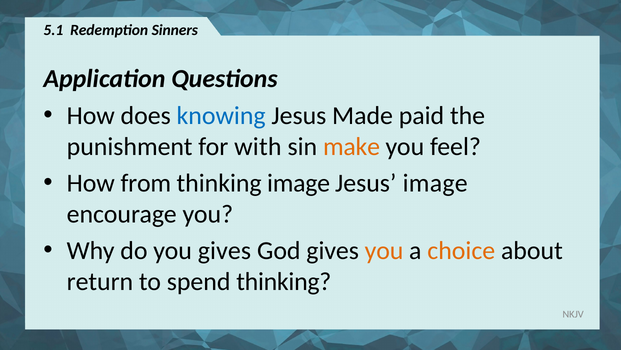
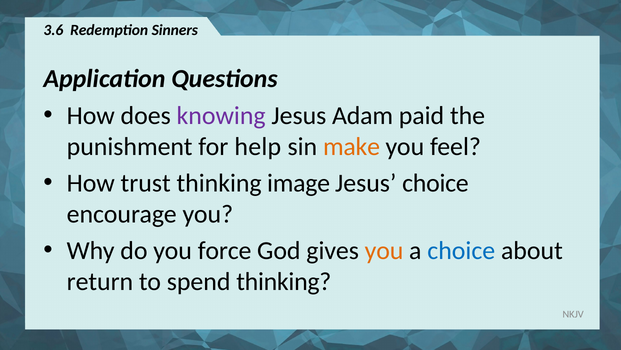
5.1: 5.1 -> 3.6
knowing colour: blue -> purple
Made: Made -> Adam
with: with -> help
from: from -> trust
Jesus image: image -> choice
you gives: gives -> force
choice at (461, 251) colour: orange -> blue
